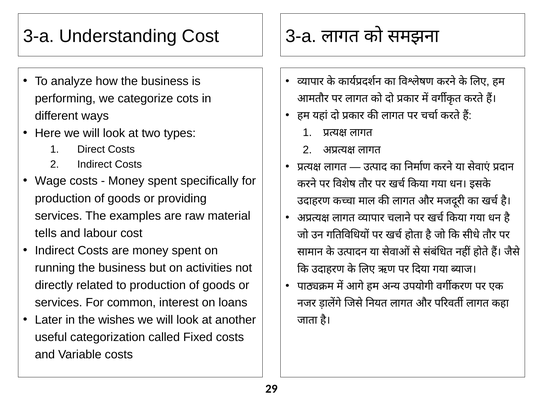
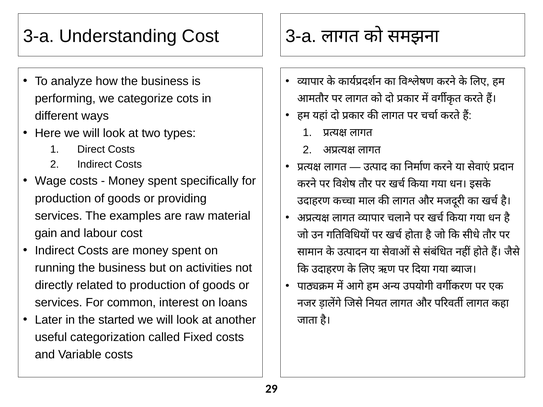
tells: tells -> gain
wishes: wishes -> started
